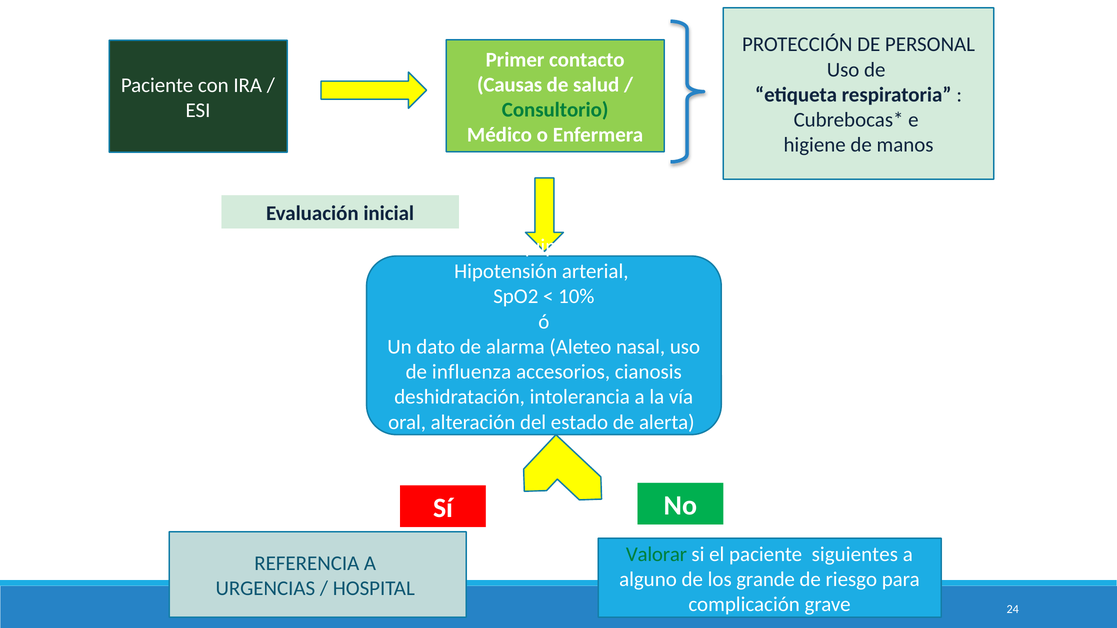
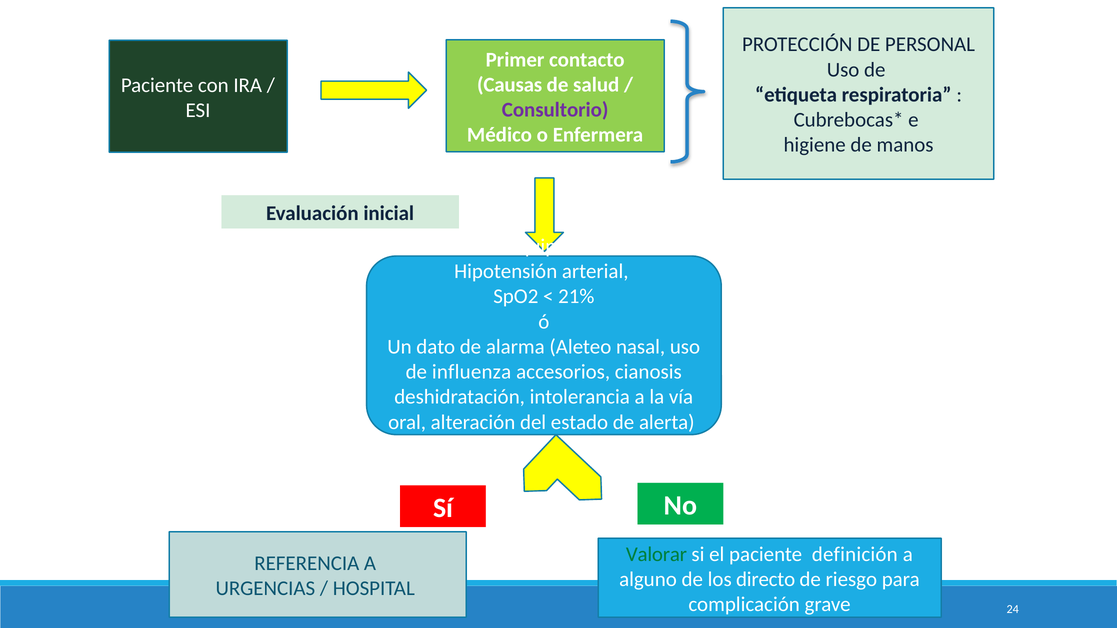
Consultorio colour: green -> purple
10%: 10% -> 21%
siguientes: siguientes -> definición
grande: grande -> directo
